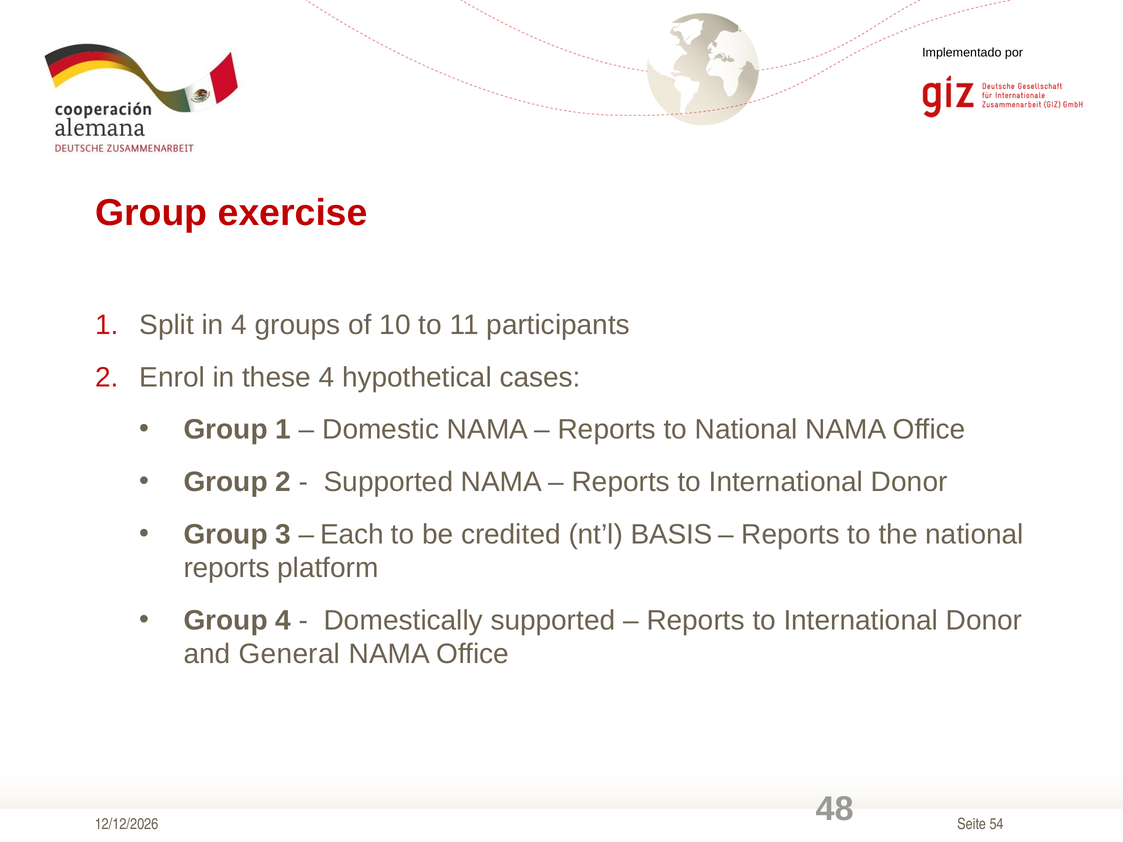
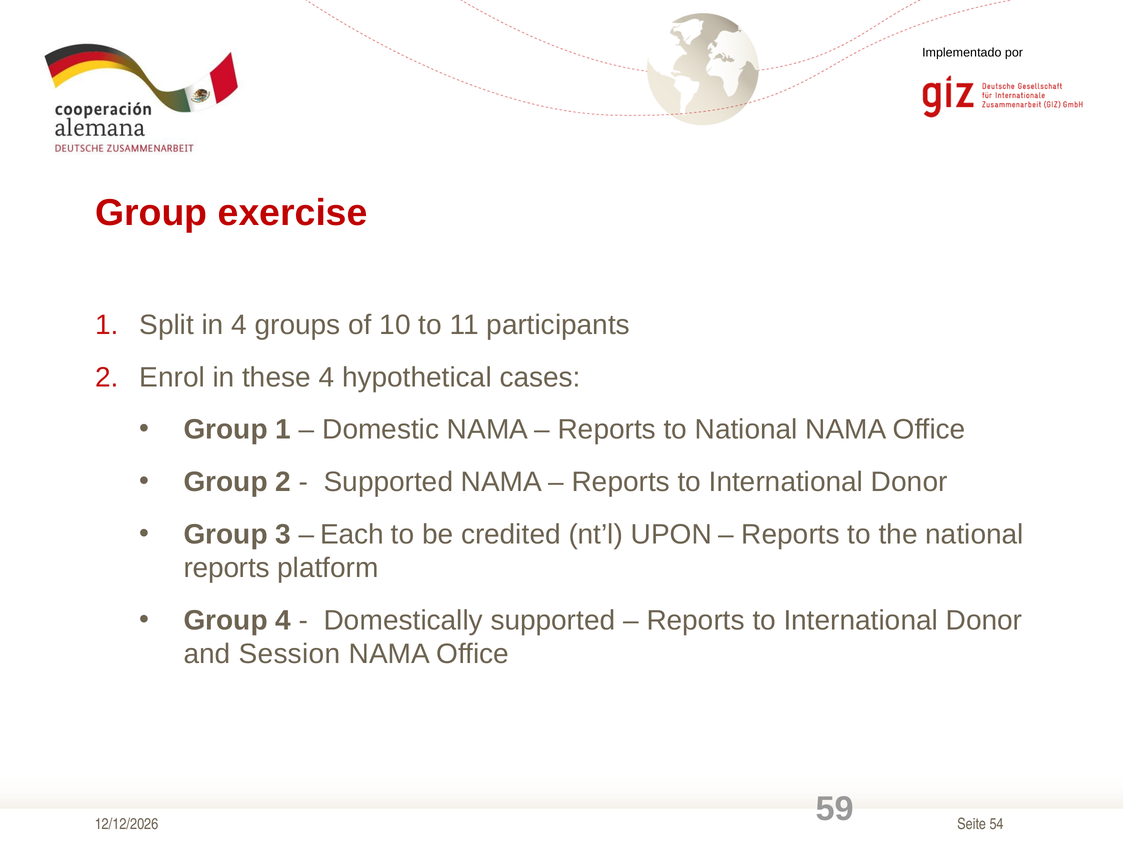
BASIS: BASIS -> UPON
General: General -> Session
48: 48 -> 59
